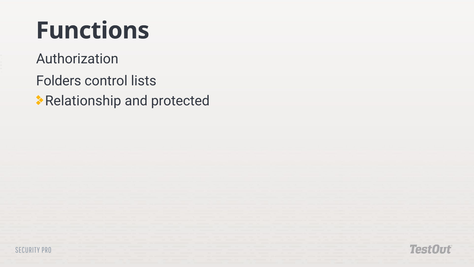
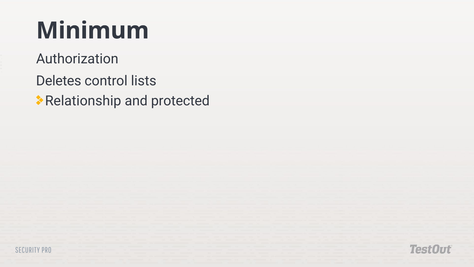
Functions: Functions -> Minimum
Folders: Folders -> Deletes
